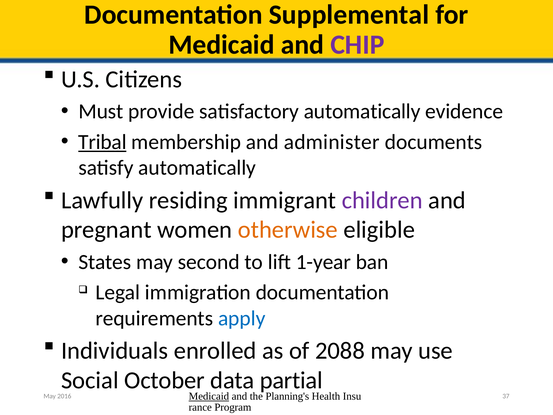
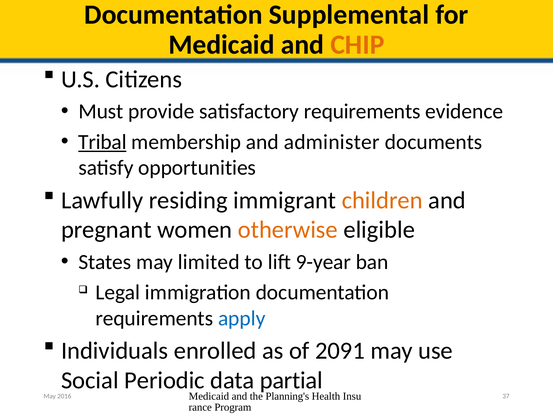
CHIP colour: purple -> orange
satisfactory automatically: automatically -> requirements
satisfy automatically: automatically -> opportunities
children colour: purple -> orange
second: second -> limited
1-year: 1-year -> 9-year
2088: 2088 -> 2091
October: October -> Periodic
Medicaid at (209, 396) underline: present -> none
